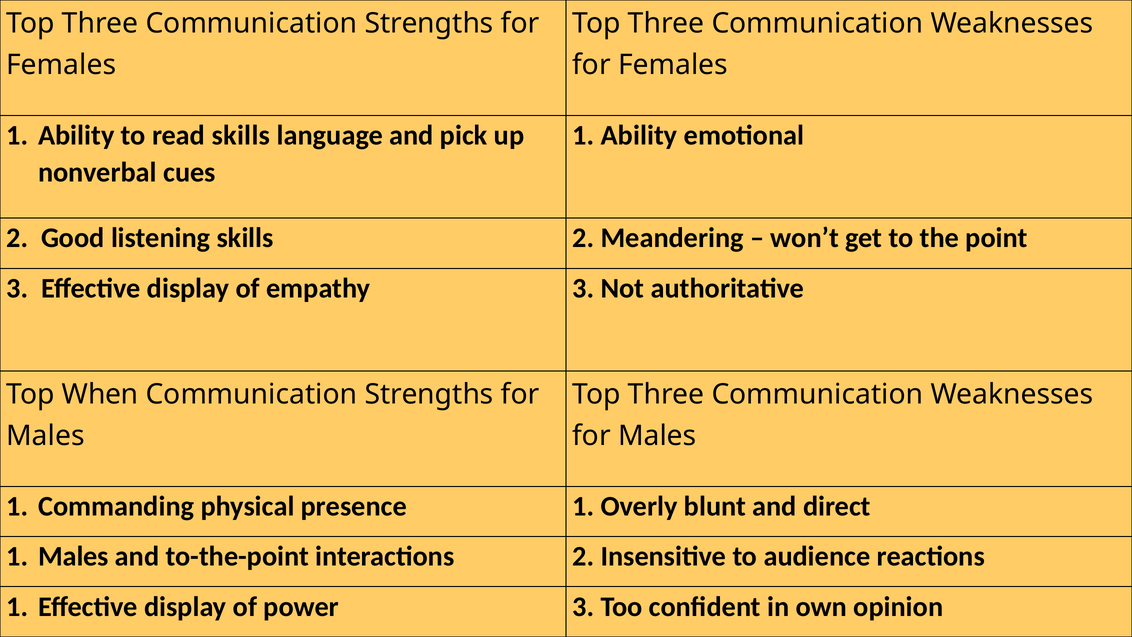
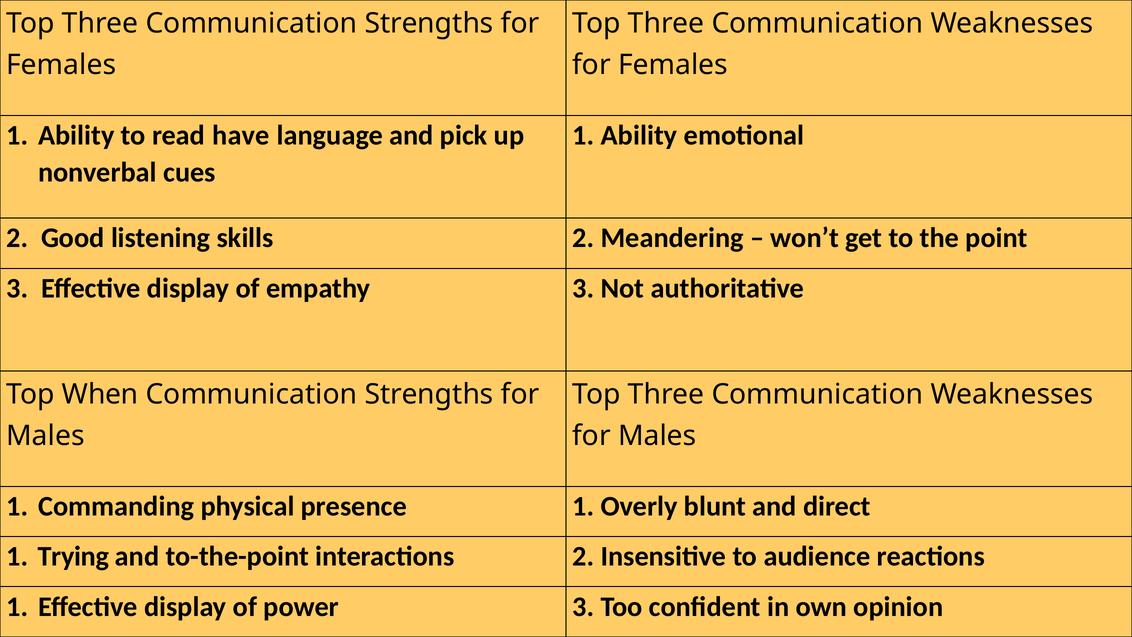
read skills: skills -> have
1 Males: Males -> Trying
